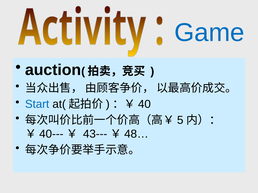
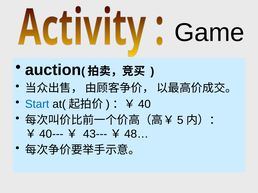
Game colour: blue -> black
